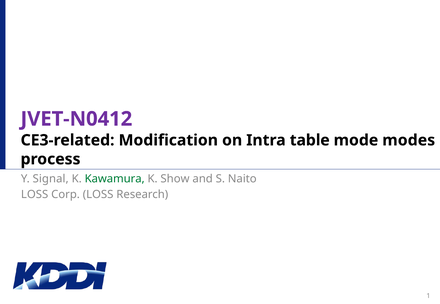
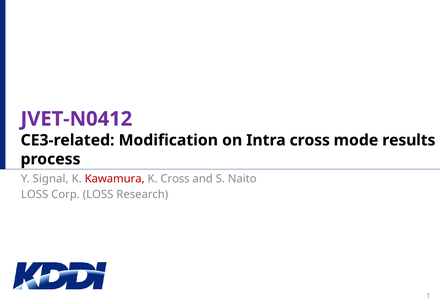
Intra table: table -> cross
modes: modes -> results
Kawamura colour: green -> red
K Show: Show -> Cross
